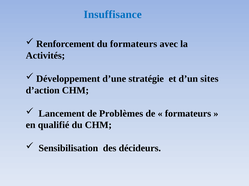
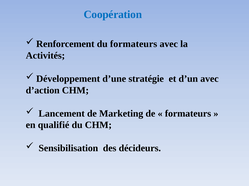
Insuffisance: Insuffisance -> Coopération
d’un sites: sites -> avec
Problèmes: Problèmes -> Marketing
